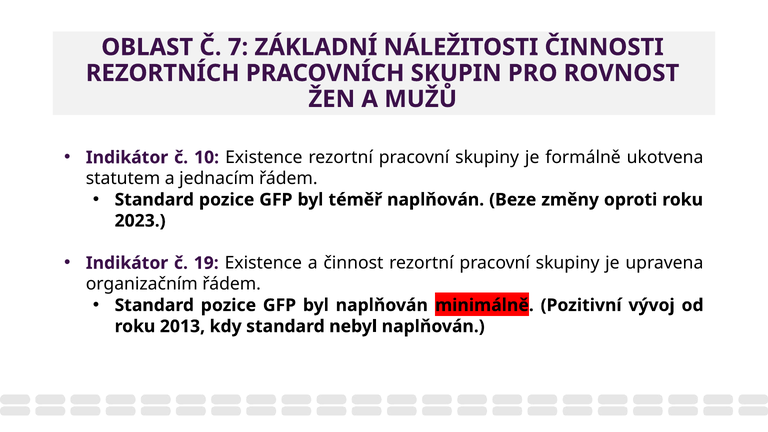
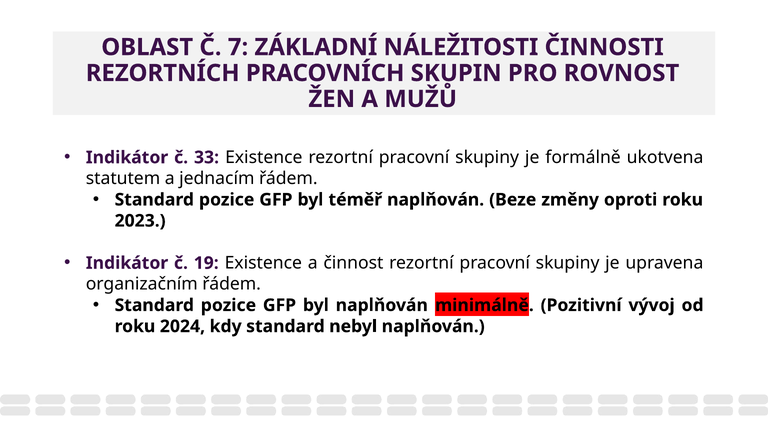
10: 10 -> 33
2013: 2013 -> 2024
